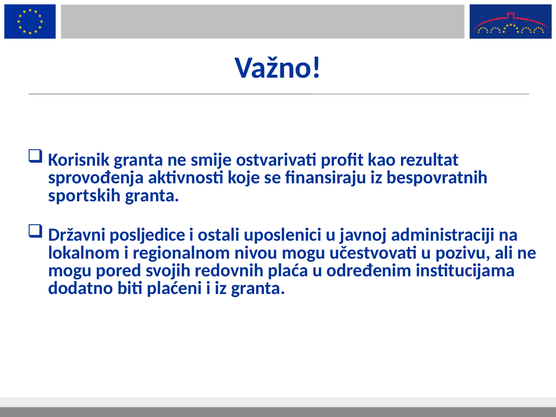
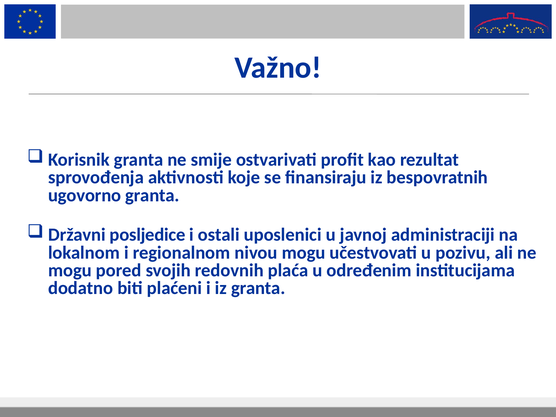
sportskih: sportskih -> ugovorno
